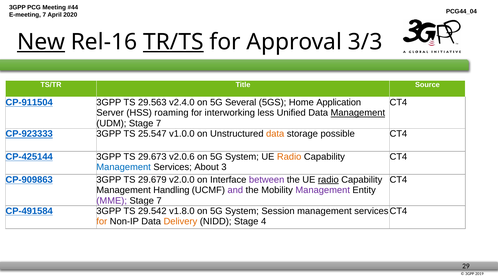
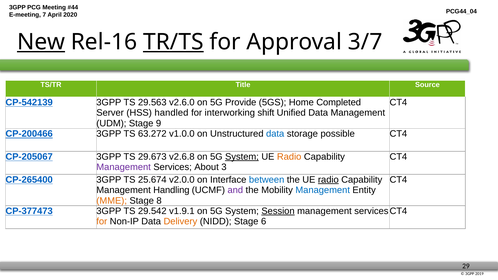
3/3: 3/3 -> 3/7
CP-911504: CP-911504 -> CP-542139
v2.4.0: v2.4.0 -> v2.6.0
Several: Several -> Provide
Application: Application -> Completed
roaming: roaming -> handled
less: less -> shift
Management at (358, 113) underline: present -> none
UDM Stage 7: 7 -> 9
CP-923333: CP-923333 -> CP-200466
25.547: 25.547 -> 63.272
data at (275, 134) colour: orange -> blue
CP-425144: CP-425144 -> CP-205067
v2.0.6: v2.0.6 -> v2.6.8
System at (242, 157) underline: none -> present
Management at (124, 167) colour: blue -> purple
CP-909863: CP-909863 -> CP-265400
29.679: 29.679 -> 25.674
between colour: purple -> blue
Management at (323, 190) colour: purple -> blue
MME colour: purple -> orange
7 at (159, 201): 7 -> 8
CP-491584: CP-491584 -> CP-377473
v1.8.0: v1.8.0 -> v1.9.1
Session underline: none -> present
4: 4 -> 6
